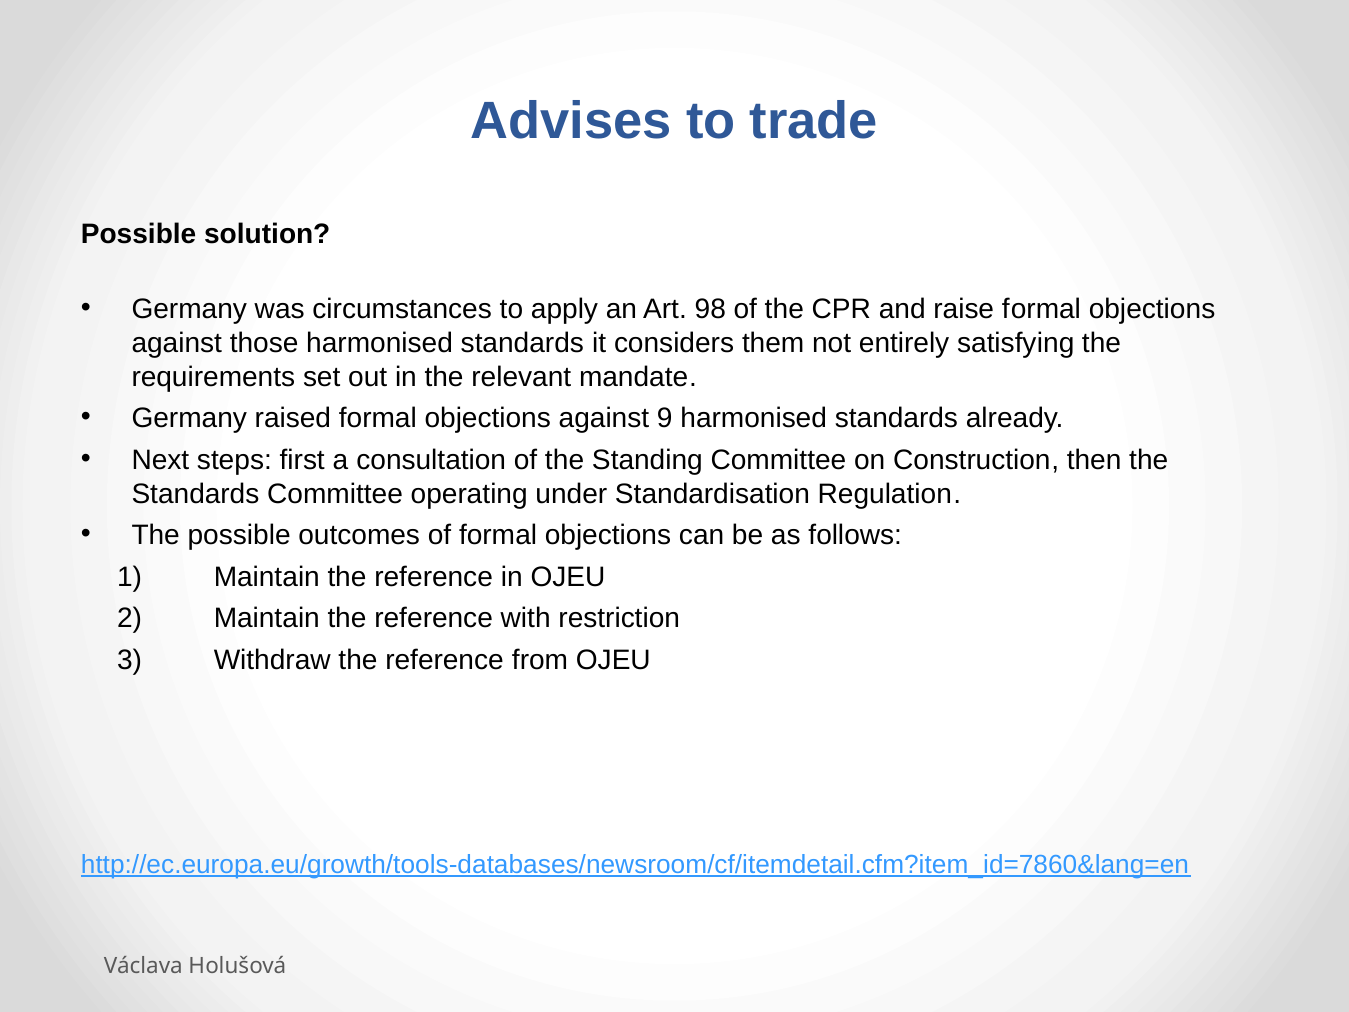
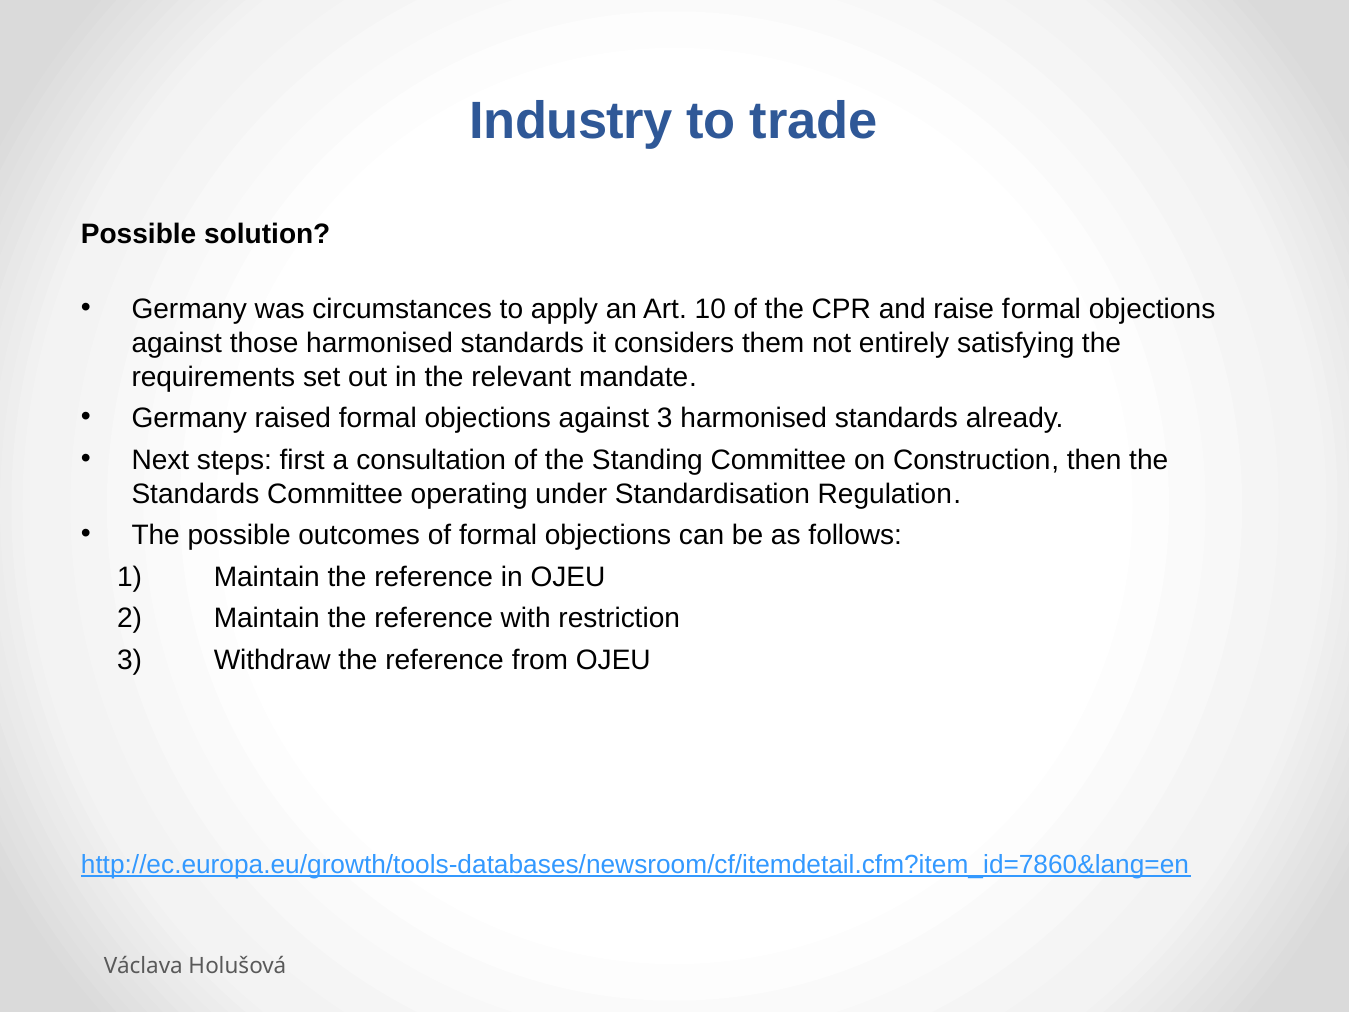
Advises: Advises -> Industry
98: 98 -> 10
against 9: 9 -> 3
